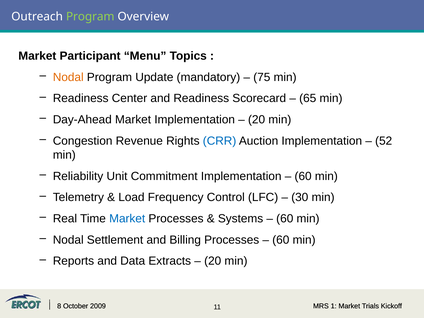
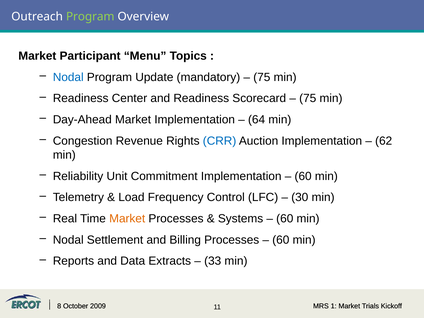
Nodal at (68, 77) colour: orange -> blue
65 at (308, 98): 65 -> 75
20 at (257, 120): 20 -> 64
52: 52 -> 62
Market at (127, 219) colour: blue -> orange
20 at (213, 261): 20 -> 33
